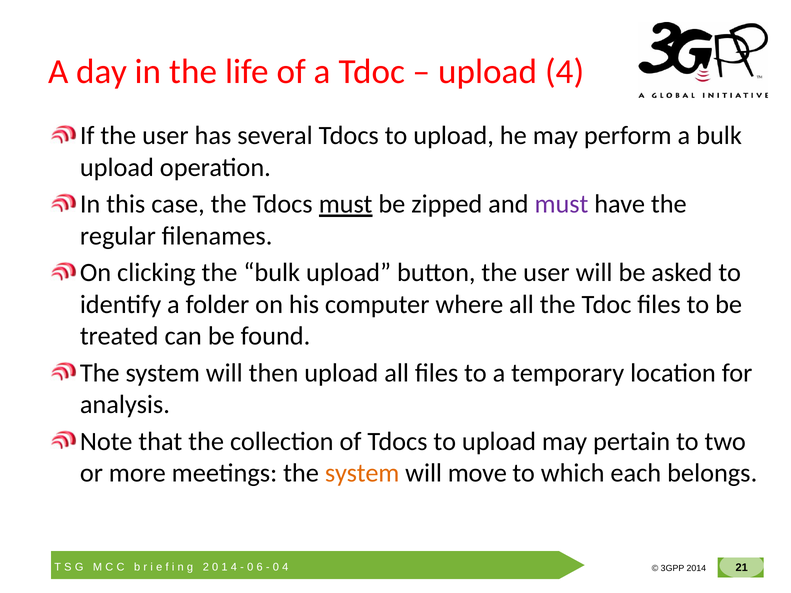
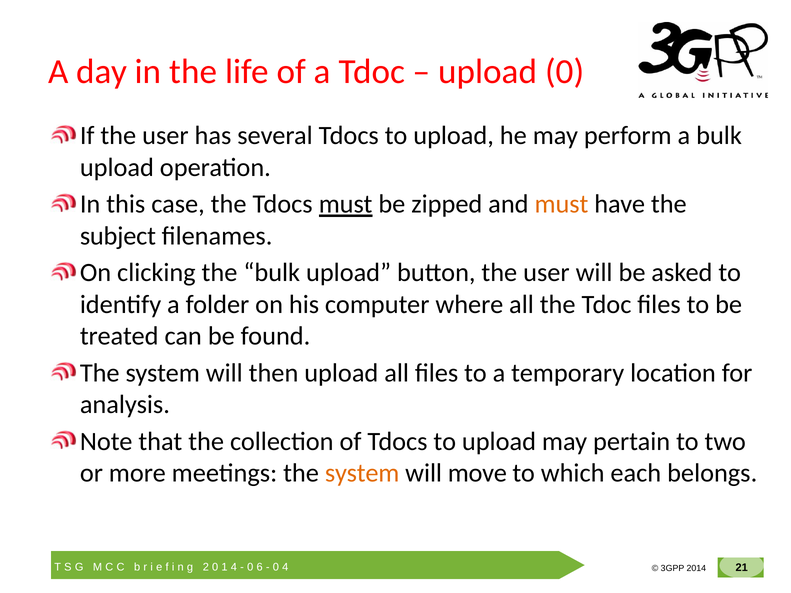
upload 4: 4 -> 0
must at (561, 204) colour: purple -> orange
regular: regular -> subject
